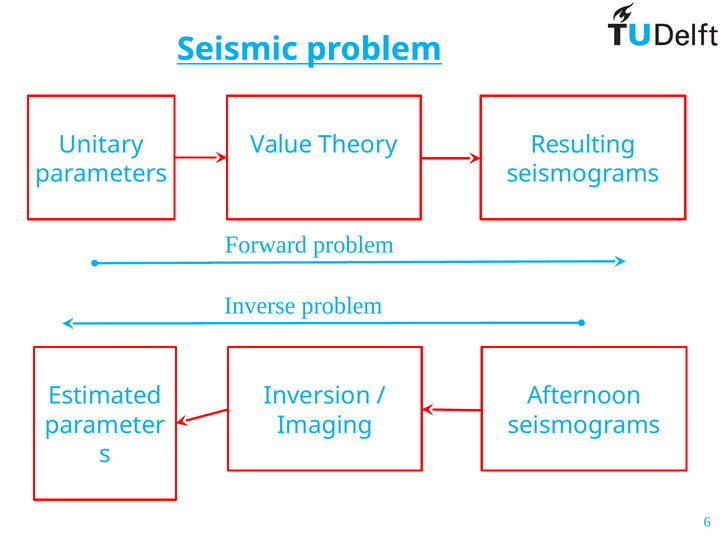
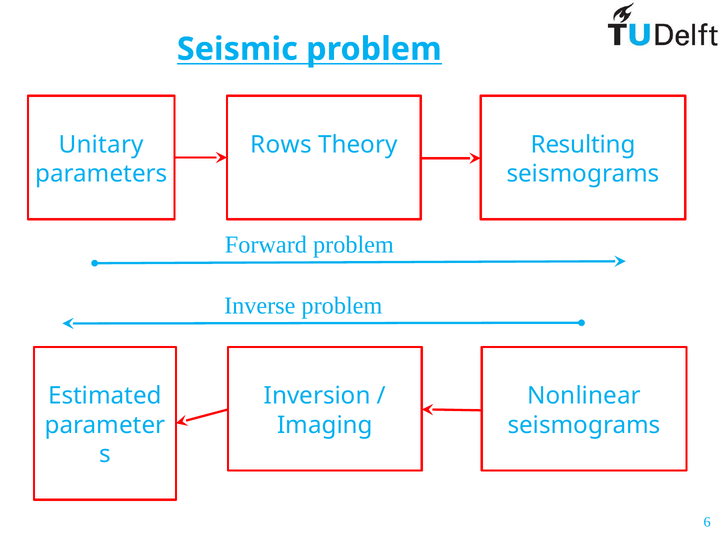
Value: Value -> Rows
Afternoon: Afternoon -> Nonlinear
